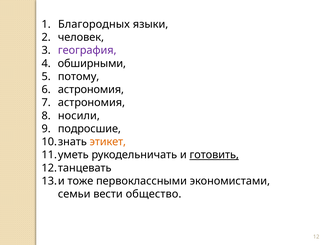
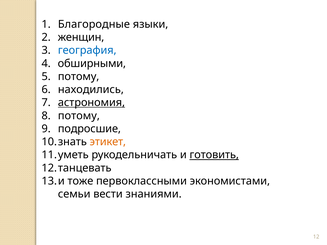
Благородных: Благородных -> Благородные
человек: человек -> женщин
география colour: purple -> blue
астрономия at (91, 90): астрономия -> находились
астрономия at (91, 103) underline: none -> present
носили at (79, 116): носили -> потому
общество: общество -> знаниями
